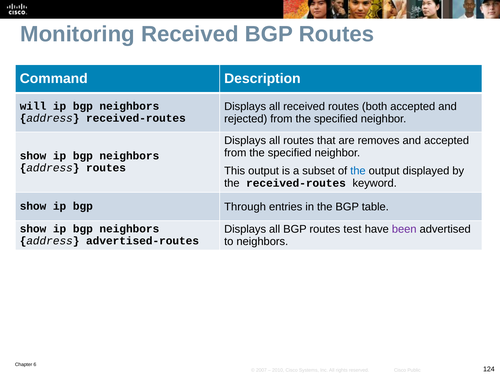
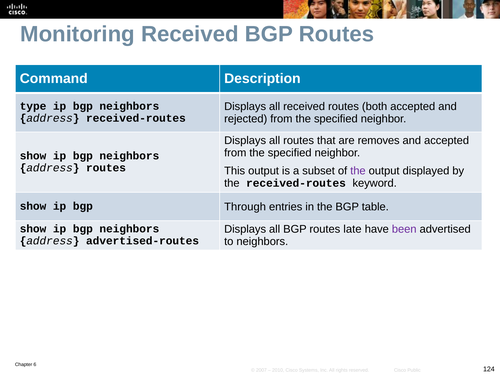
will: will -> type
the at (358, 171) colour: blue -> purple
test: test -> late
